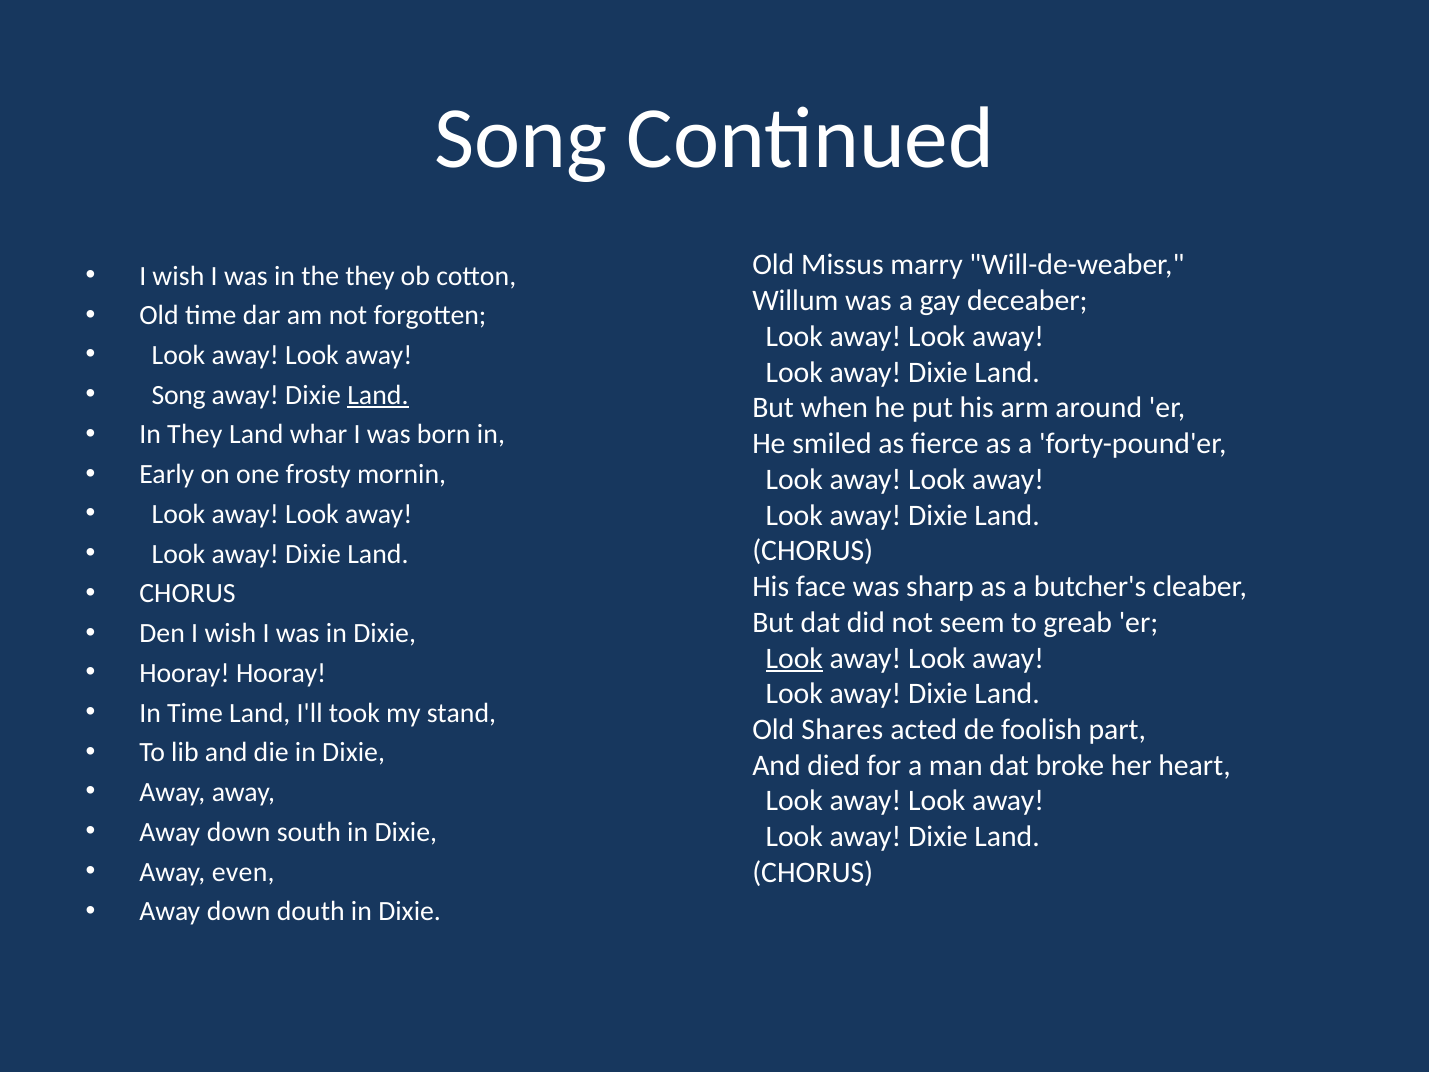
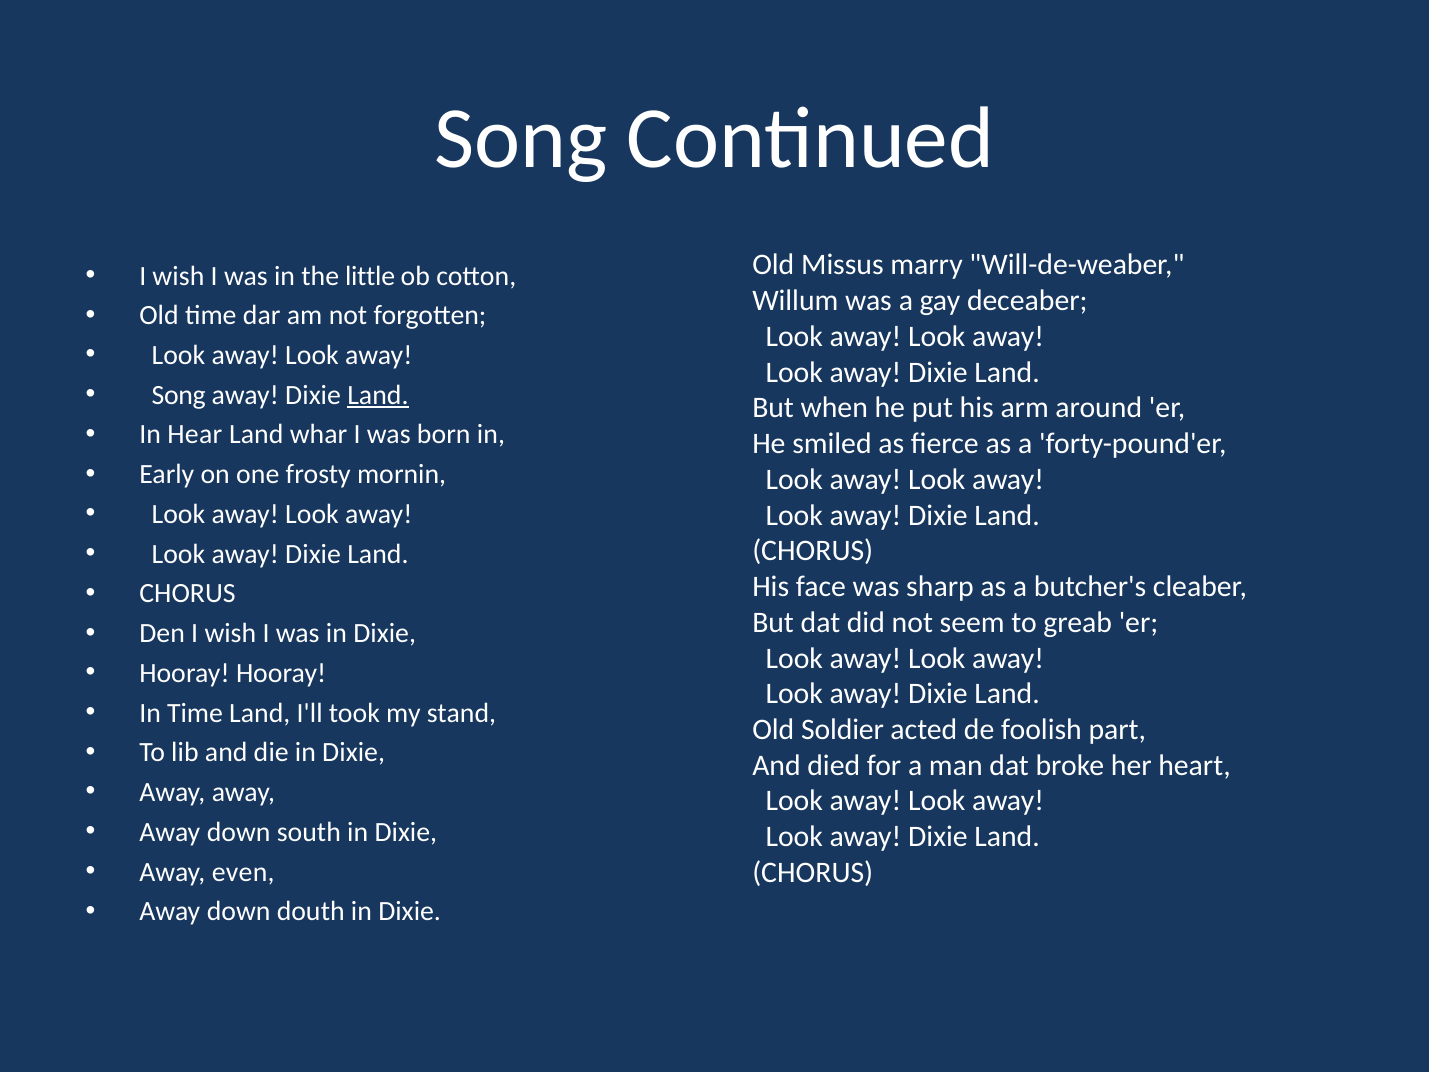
the they: they -> little
In They: They -> Hear
Look at (794, 658) underline: present -> none
Shares: Shares -> Soldier
